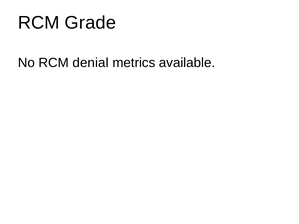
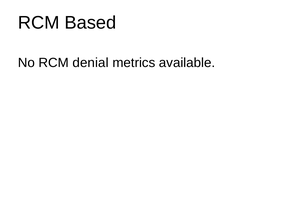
Grade: Grade -> Based
